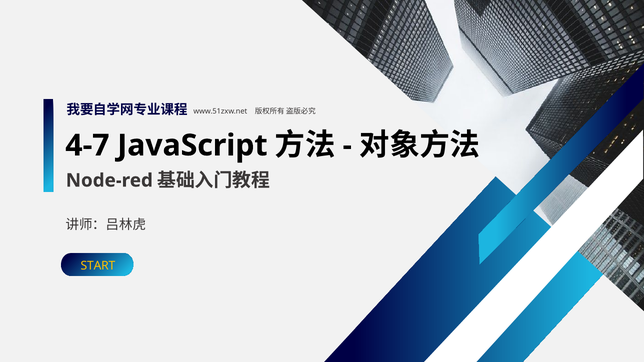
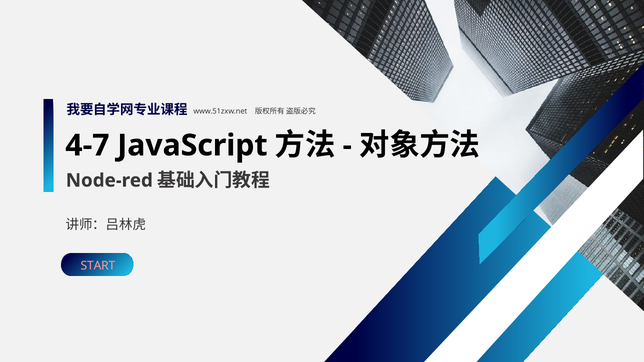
START colour: yellow -> pink
